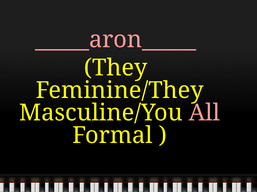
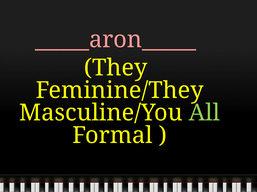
All colour: pink -> light green
